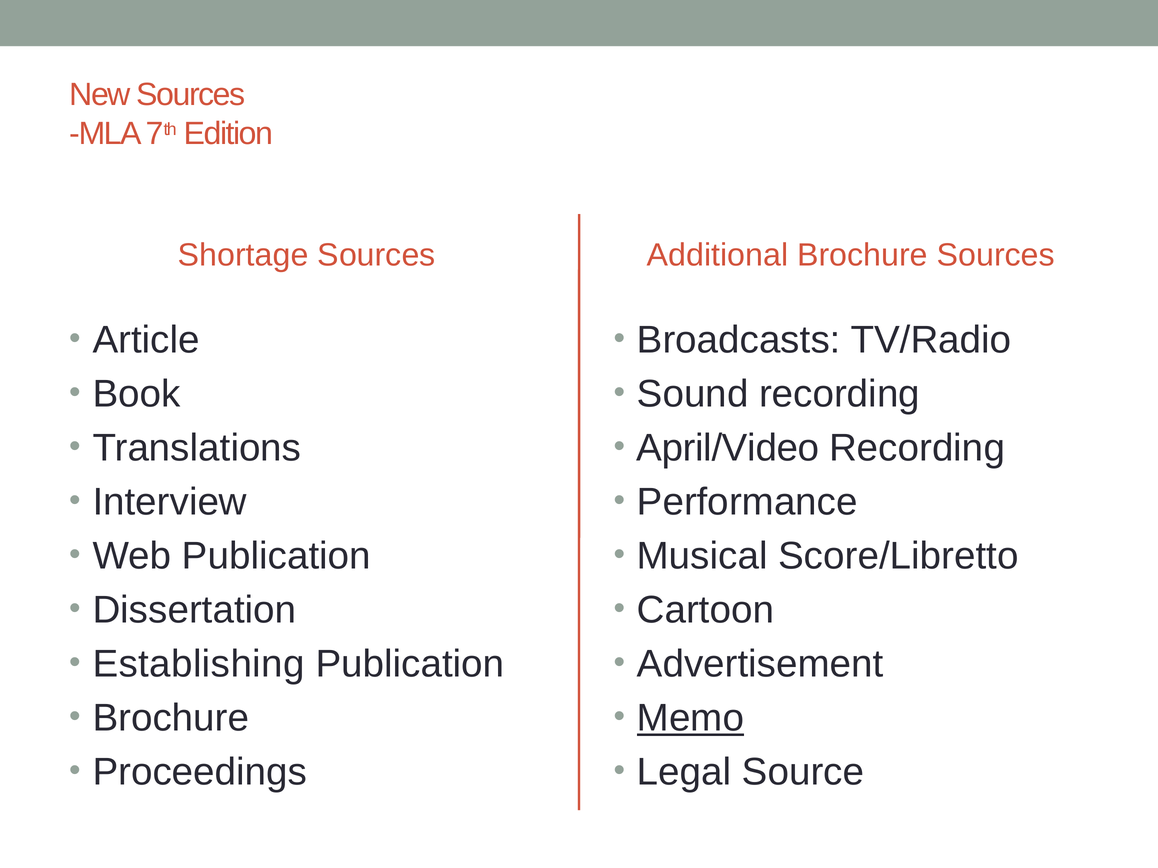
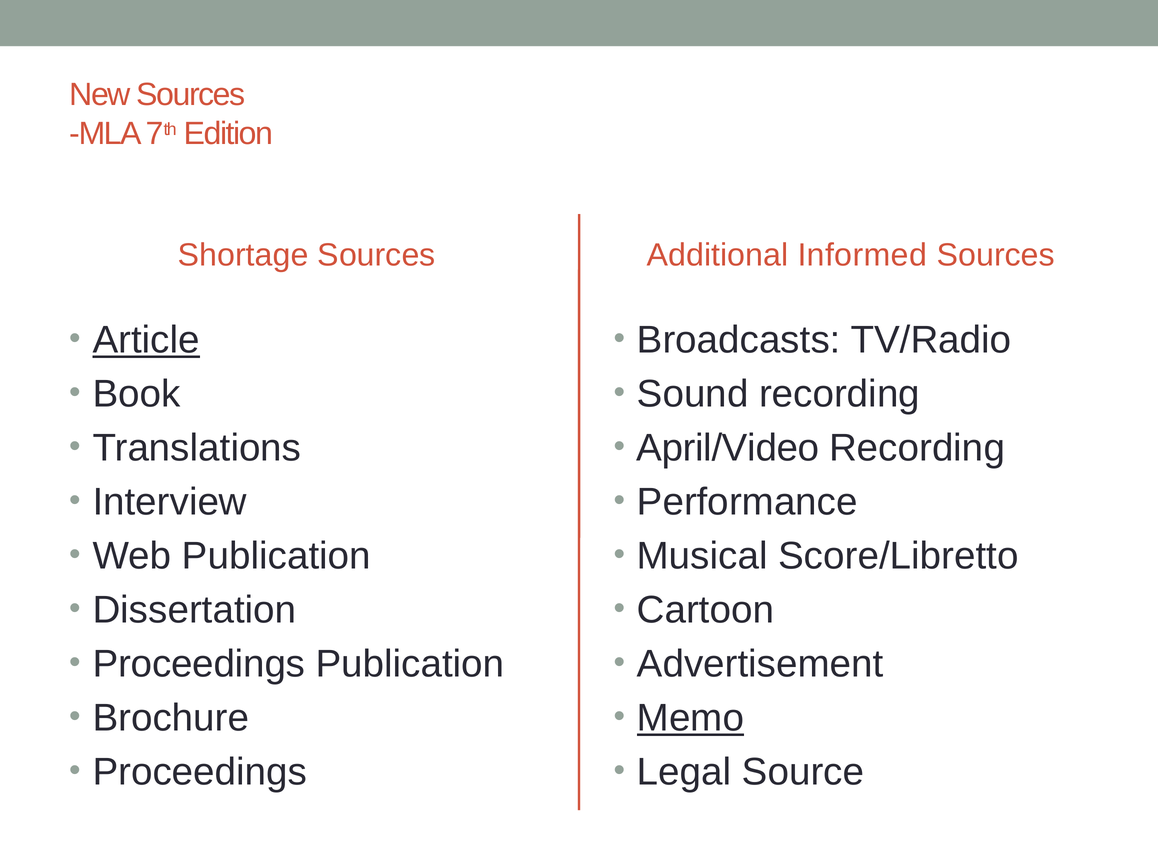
Additional Brochure: Brochure -> Informed
Article underline: none -> present
Establishing at (199, 665): Establishing -> Proceedings
